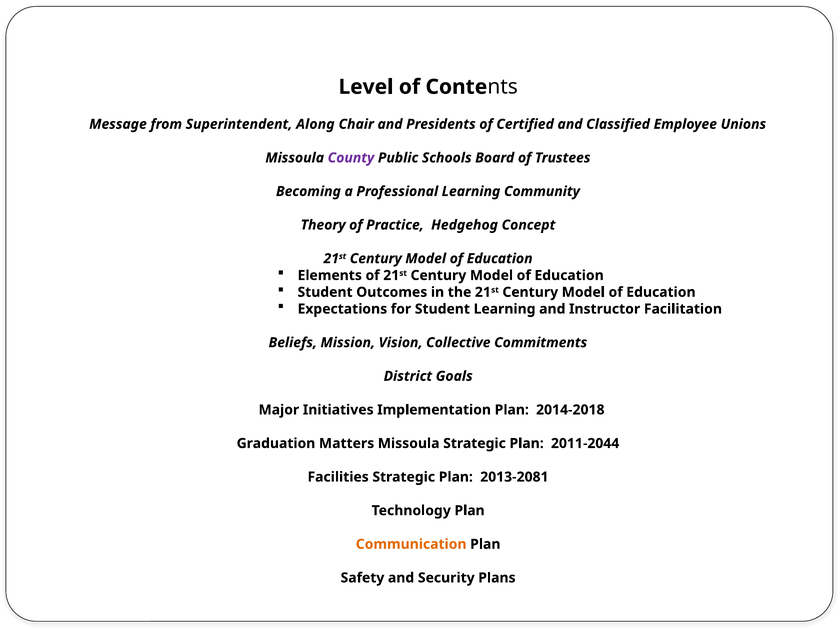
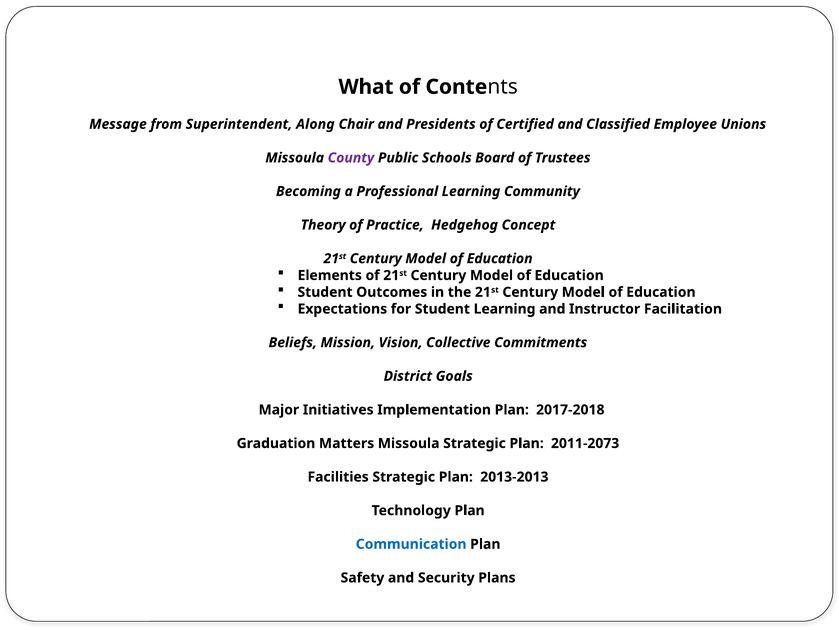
Level: Level -> What
2014-2018: 2014-2018 -> 2017-2018
2011-2044: 2011-2044 -> 2011-2073
2013-2081: 2013-2081 -> 2013-2013
Communication colour: orange -> blue
